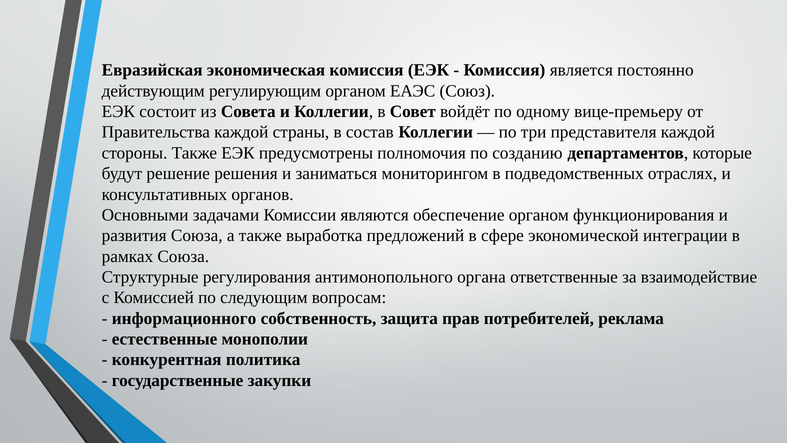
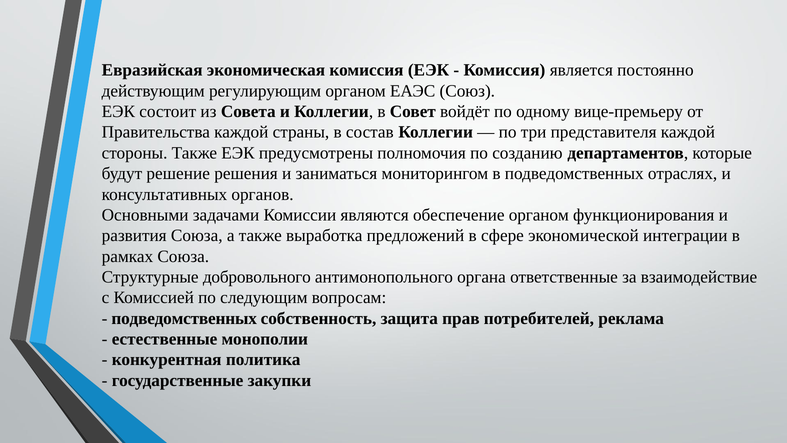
регулирования: регулирования -> добровольного
информационного at (184, 318): информационного -> подведомственных
